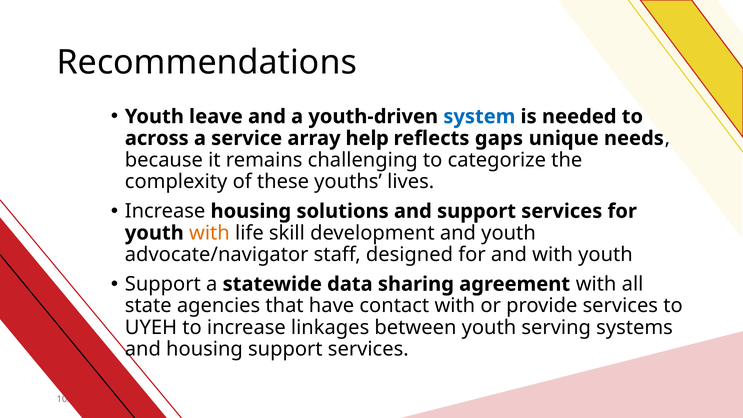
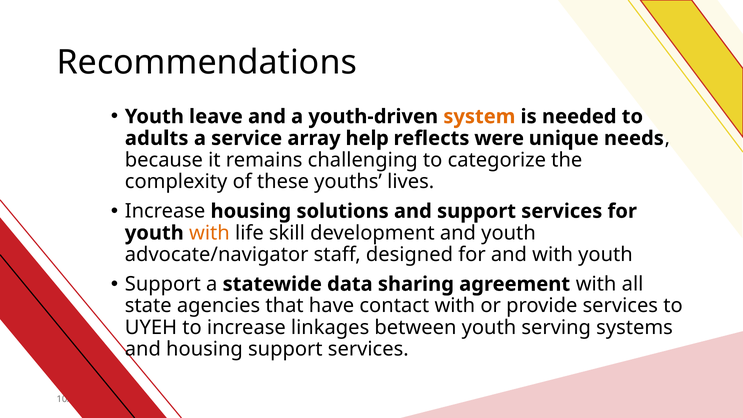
system colour: blue -> orange
across: across -> adults
gaps: gaps -> were
